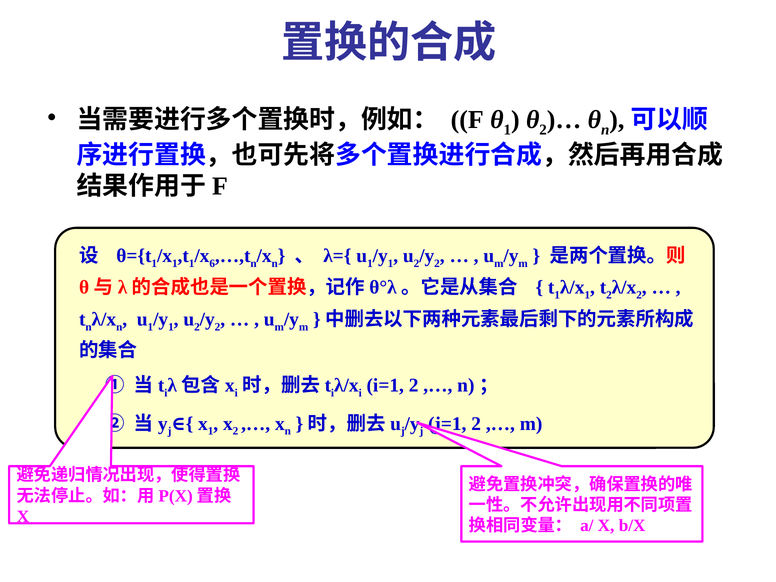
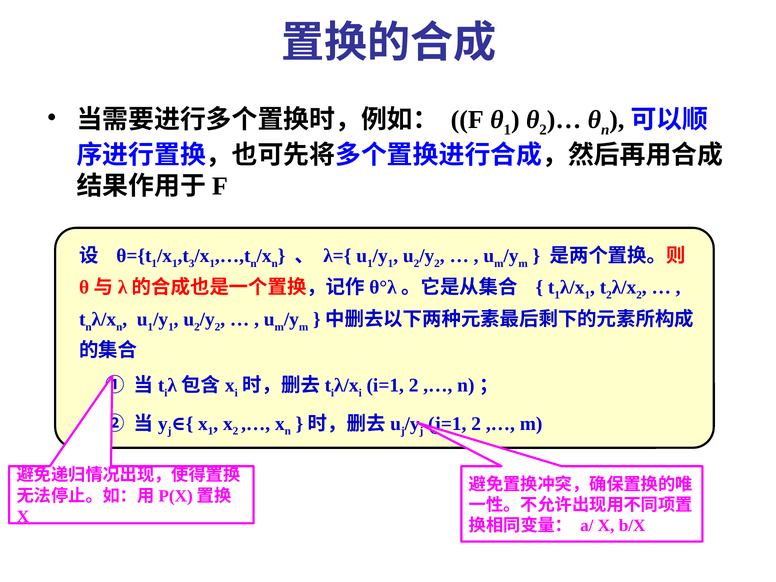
1 at (192, 263): 1 -> 3
6 at (212, 263): 6 -> 1
